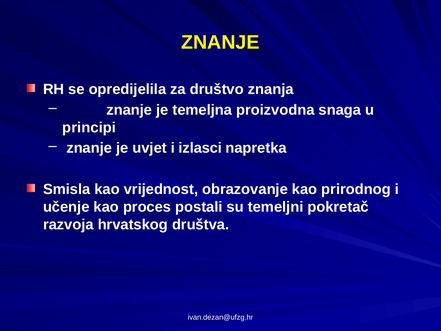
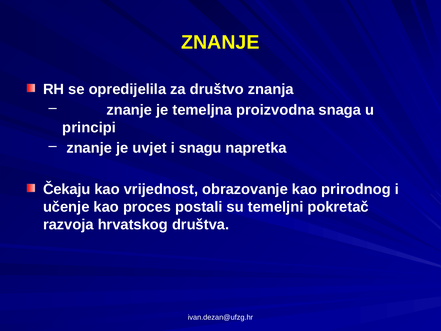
izlasci: izlasci -> snagu
Smisla: Smisla -> Čekaju
